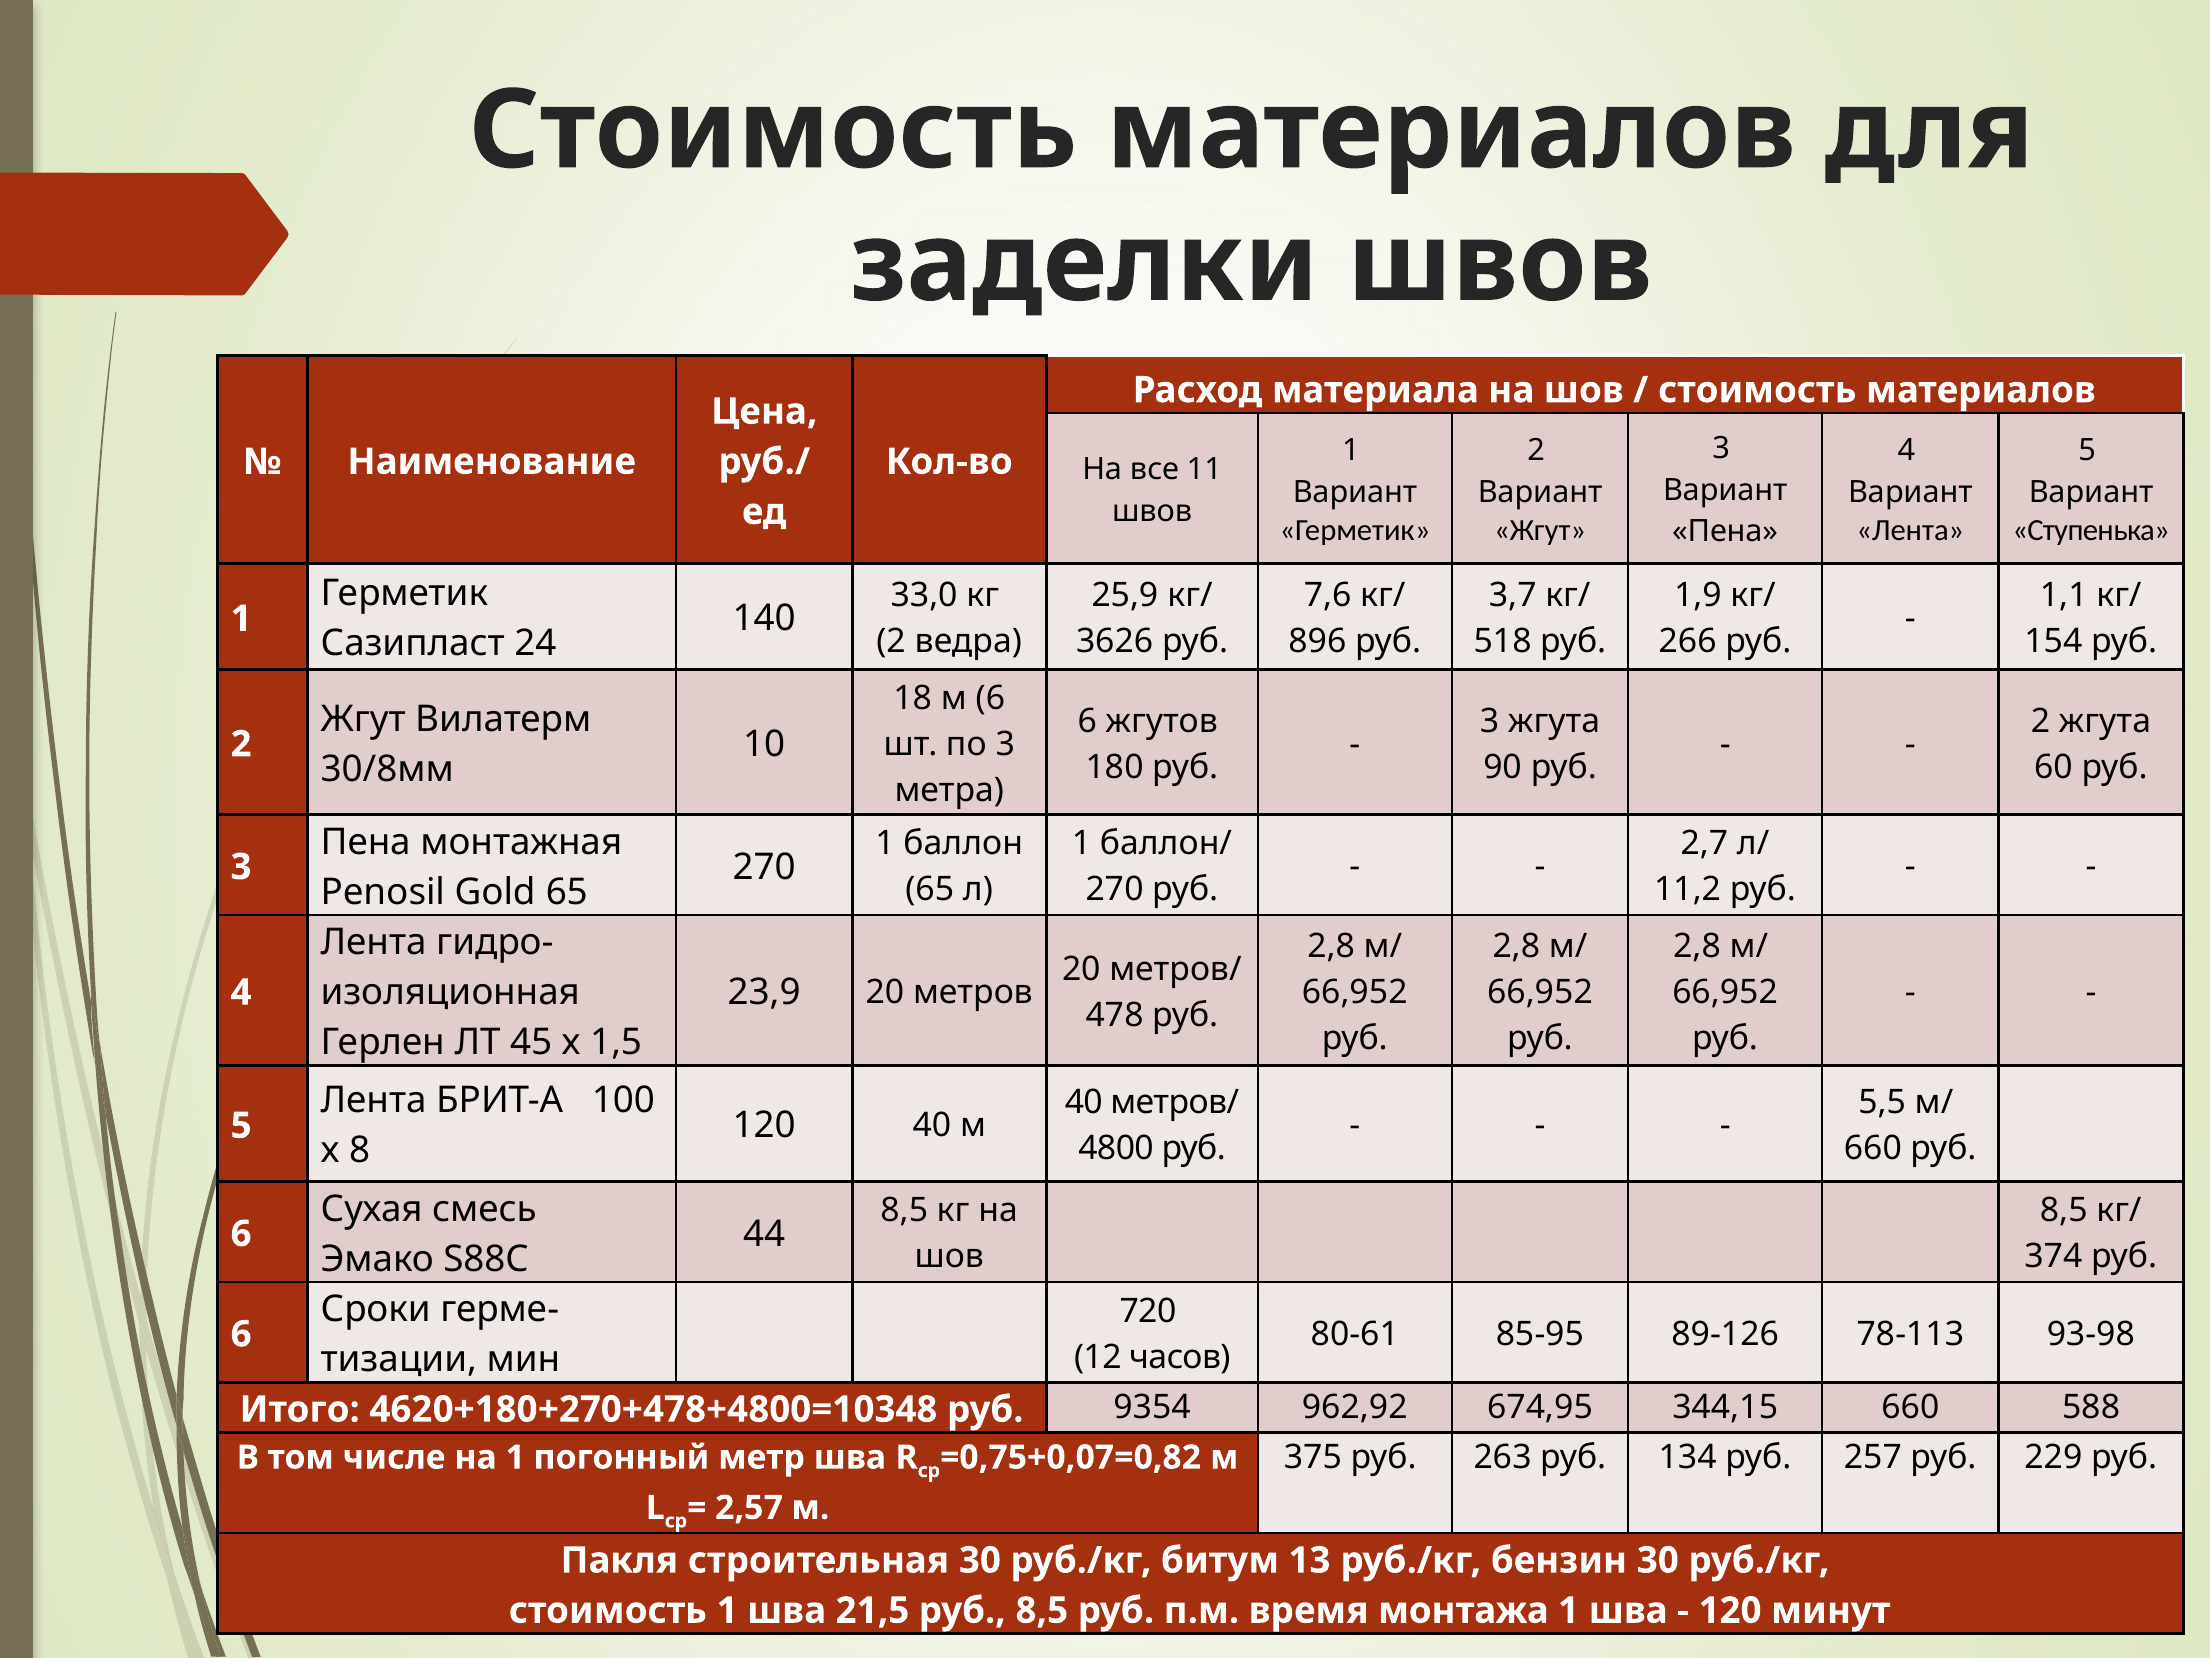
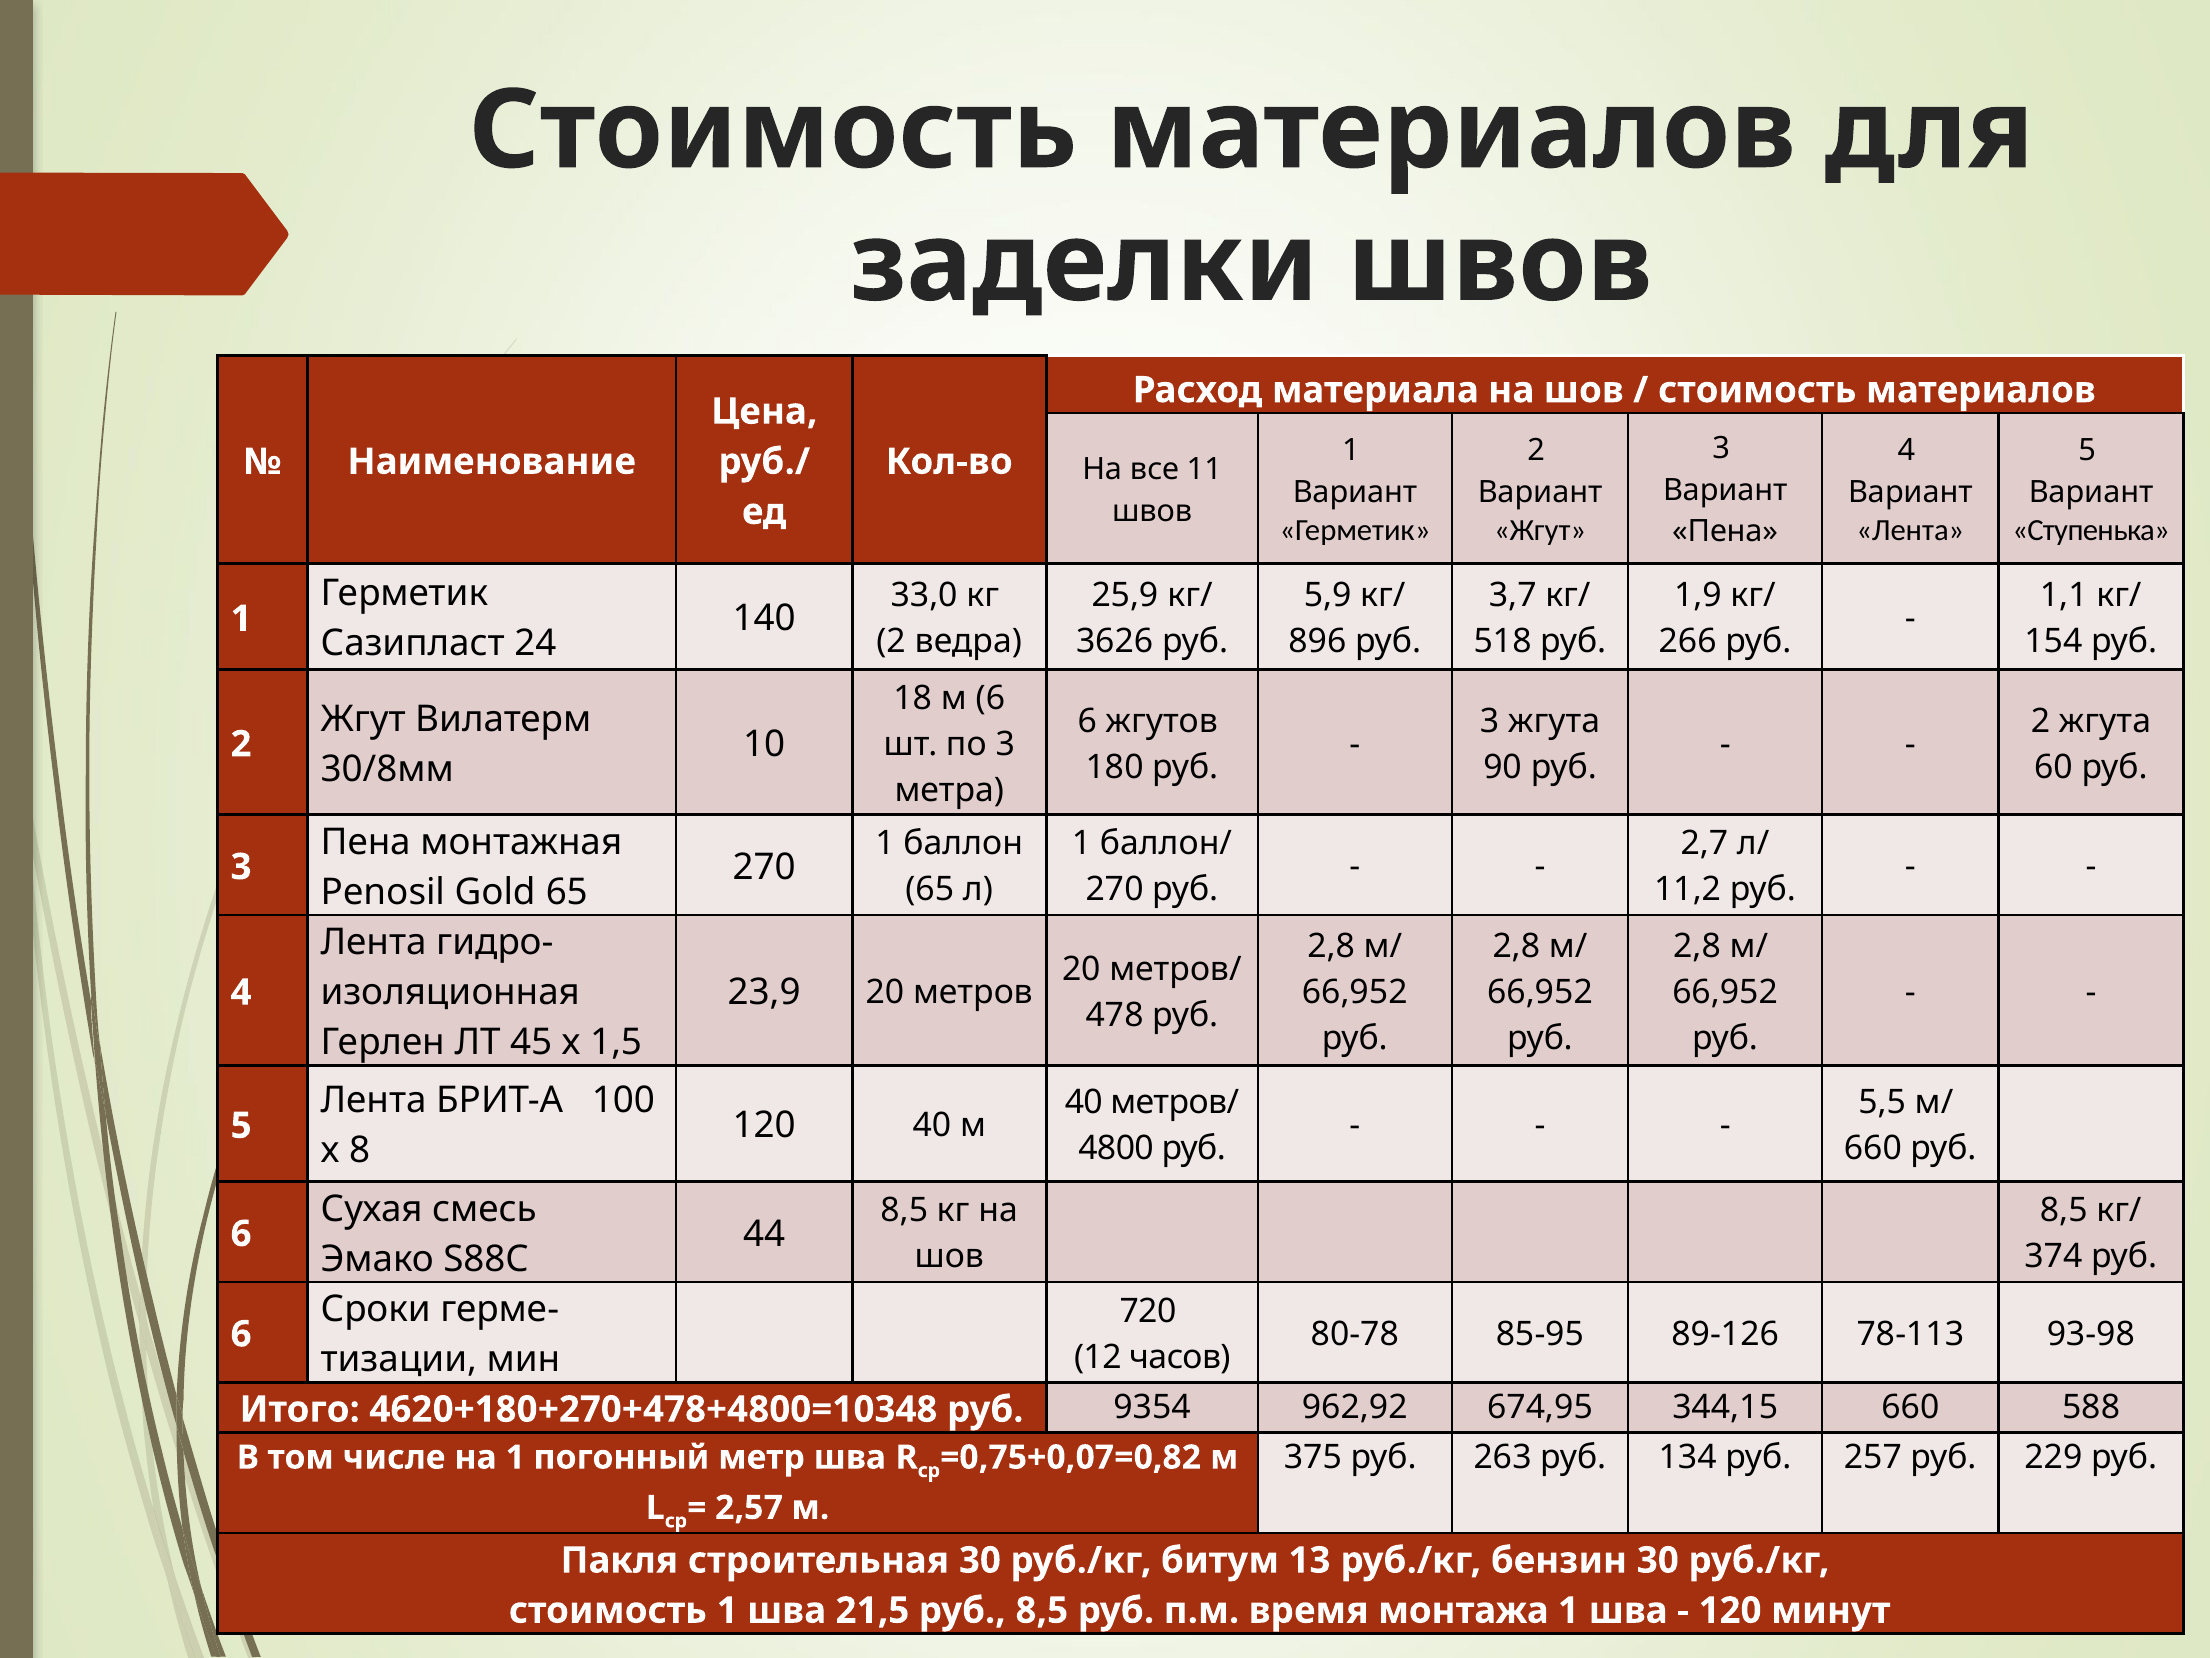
7,6: 7,6 -> 5,9
80-61: 80-61 -> 80-78
